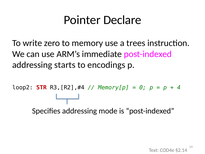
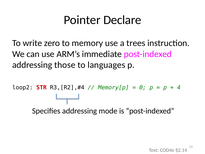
starts: starts -> those
encodings: encodings -> languages
